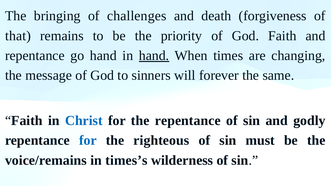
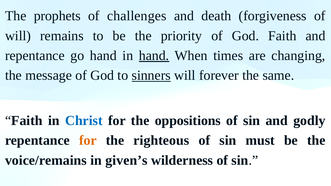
bringing: bringing -> prophets
that at (18, 36): that -> will
sinners underline: none -> present
the repentance: repentance -> oppositions
for at (88, 141) colour: blue -> orange
times’s: times’s -> given’s
